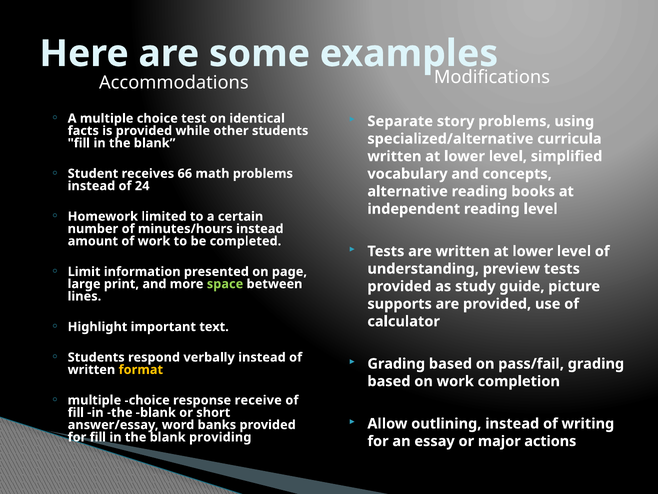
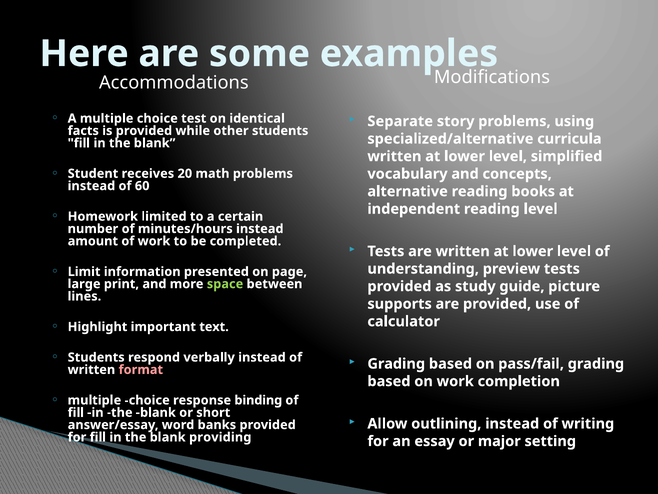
66: 66 -> 20
24: 24 -> 60
format colour: yellow -> pink
receive: receive -> binding
actions: actions -> setting
